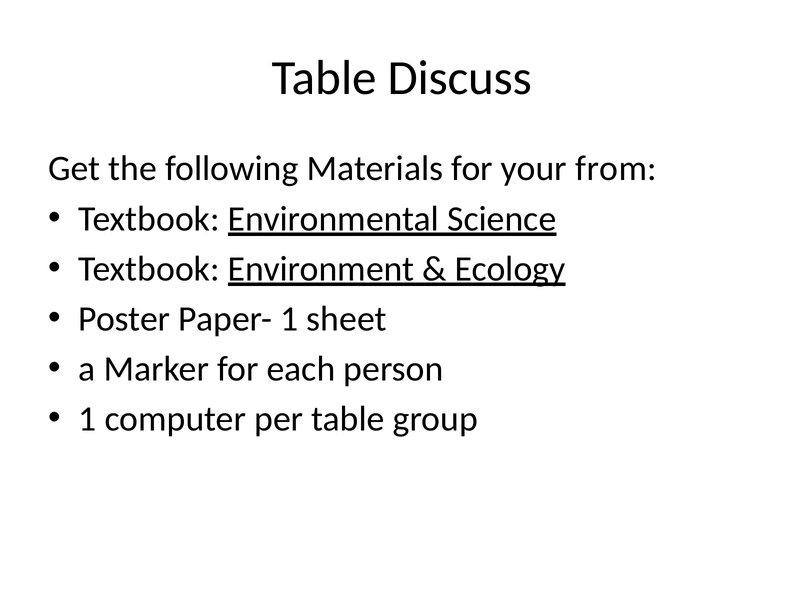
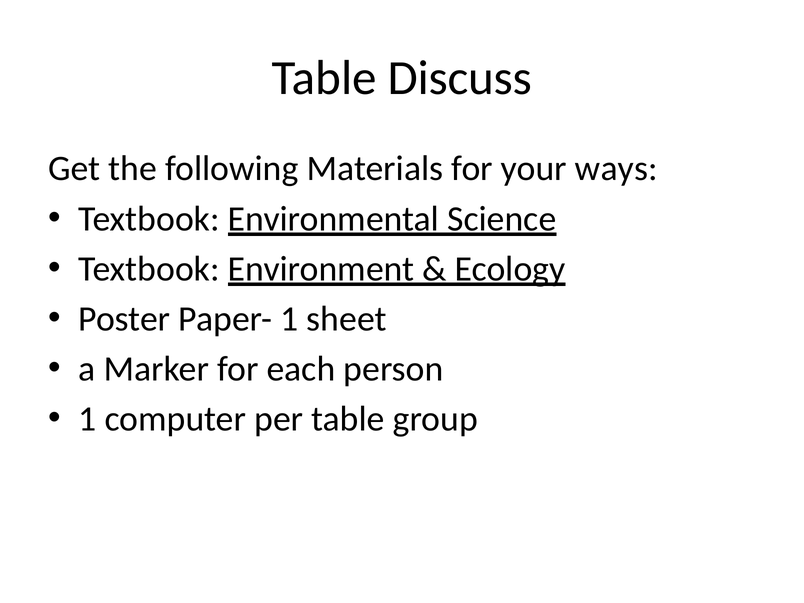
from: from -> ways
